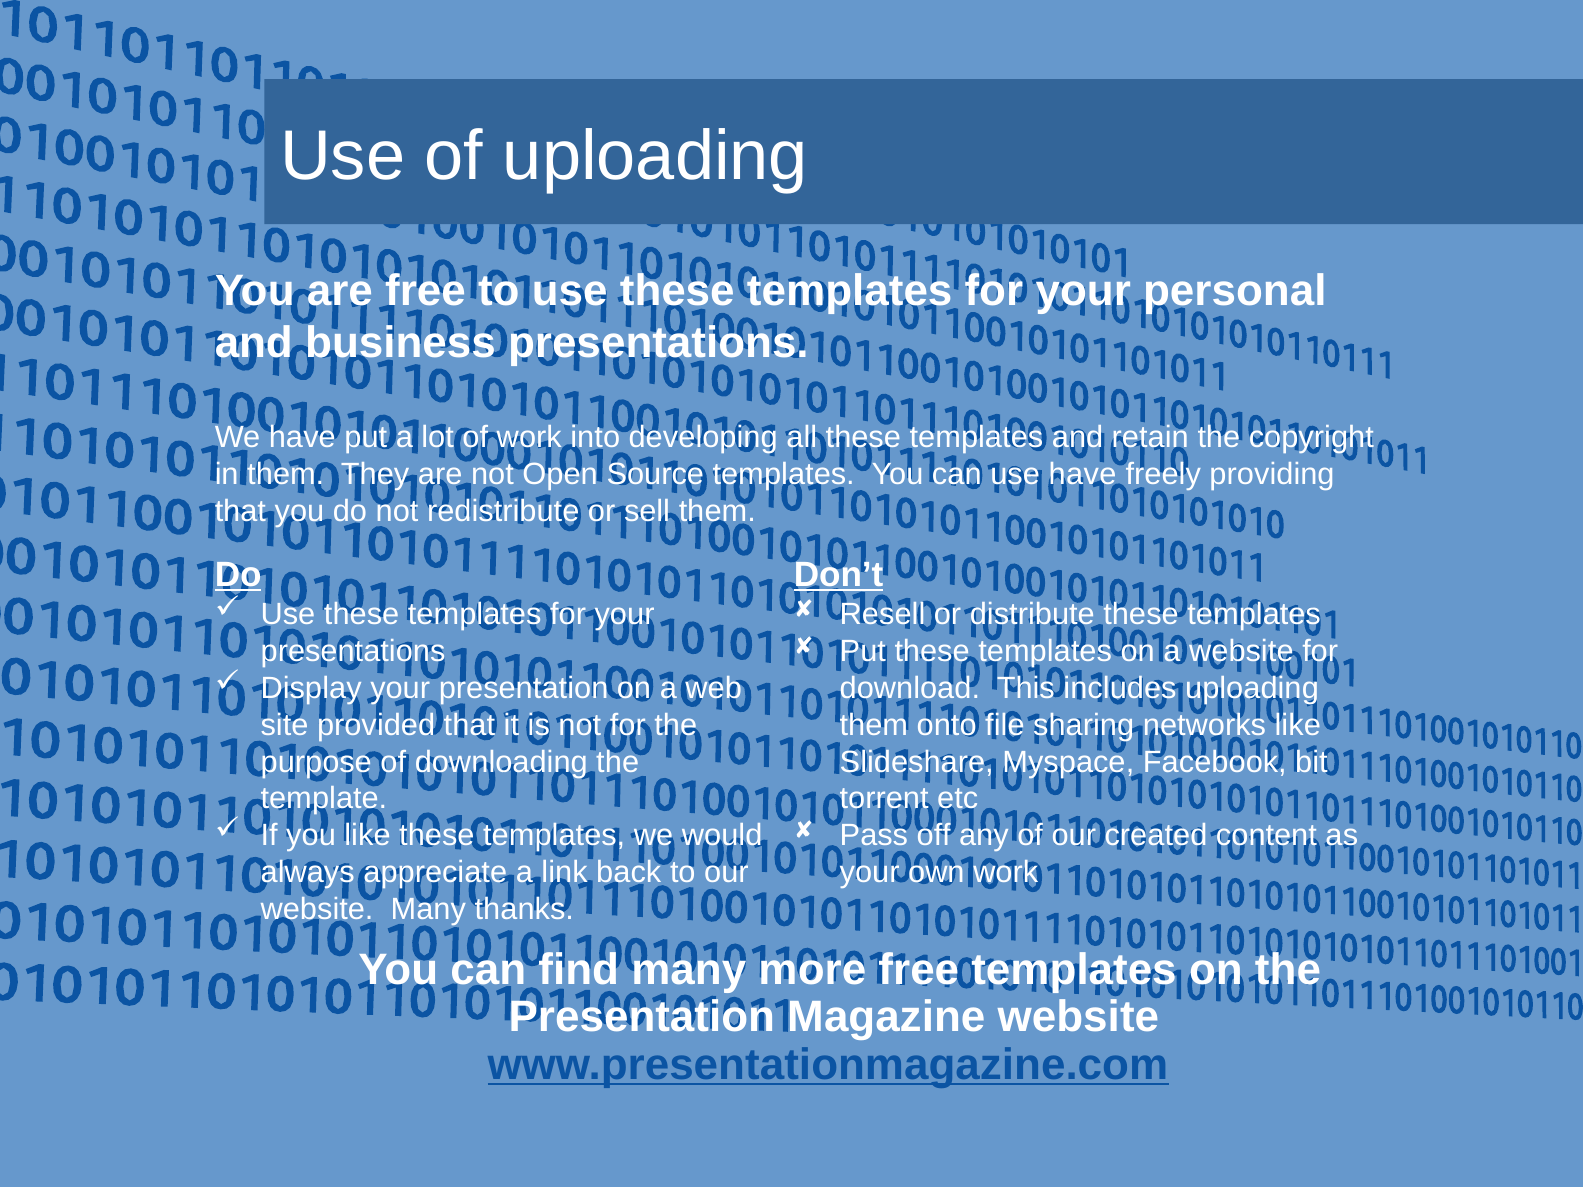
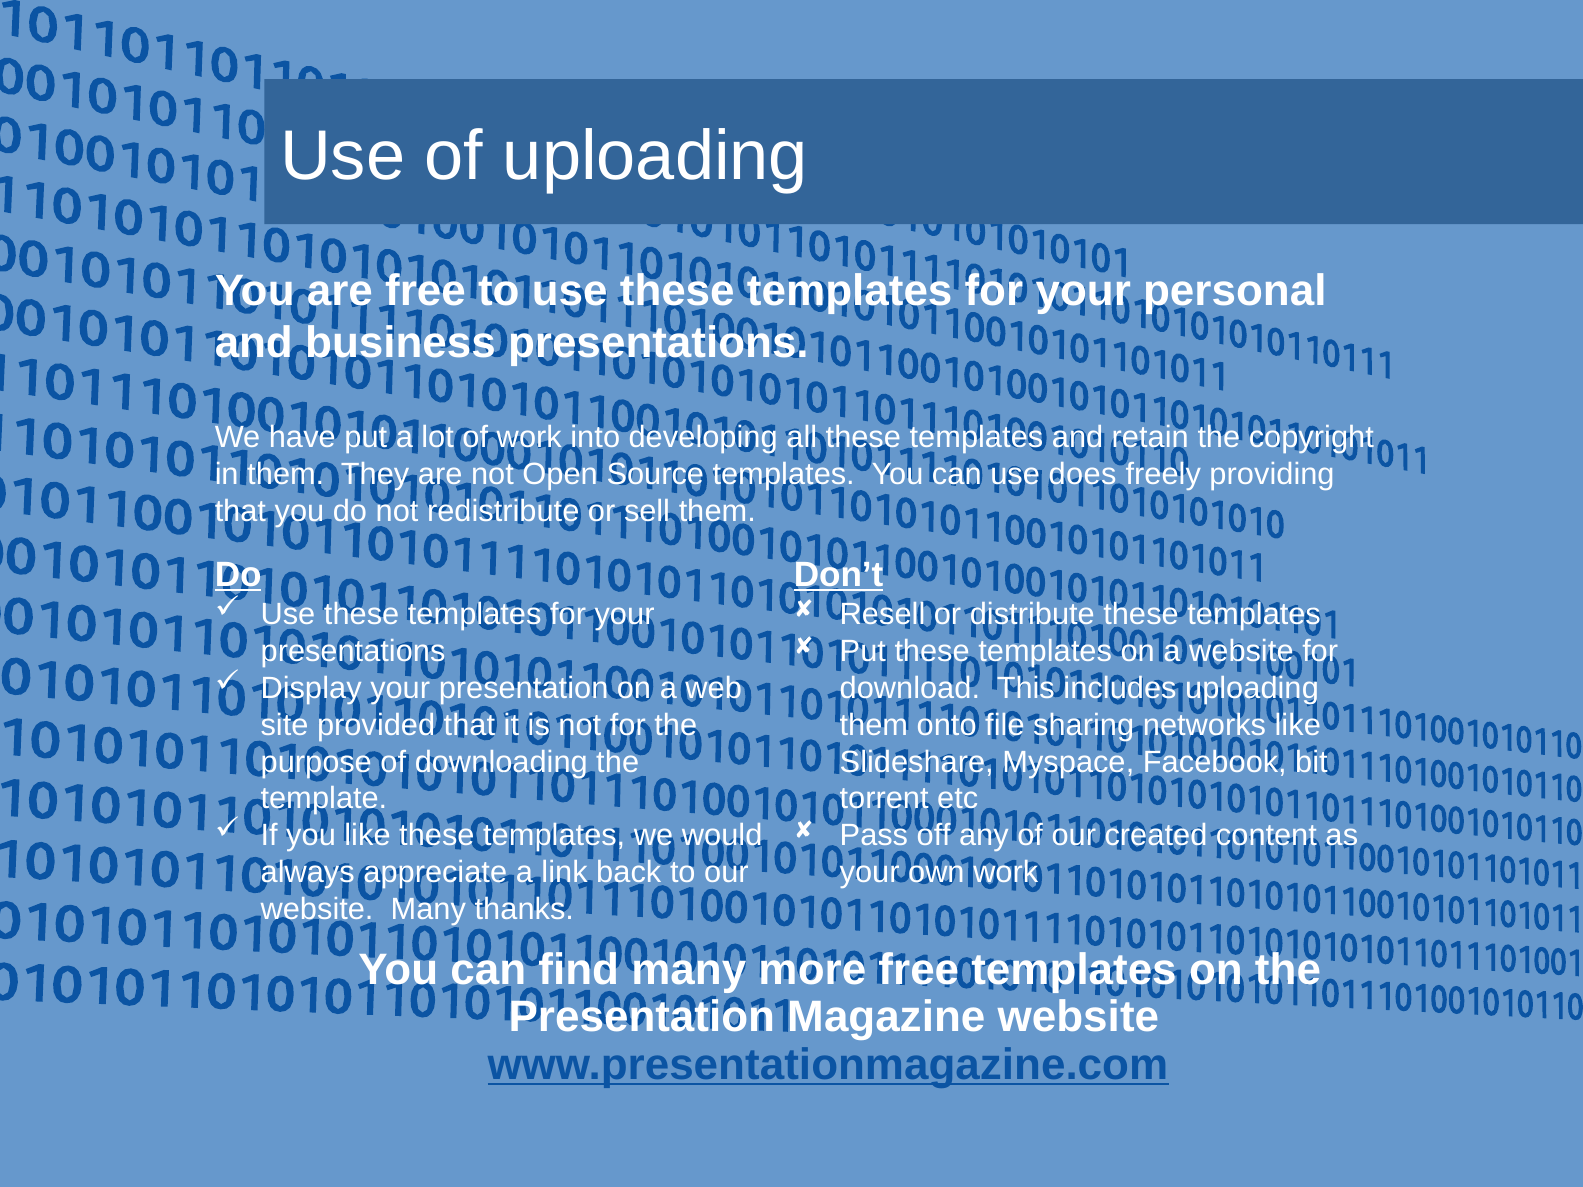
use have: have -> does
